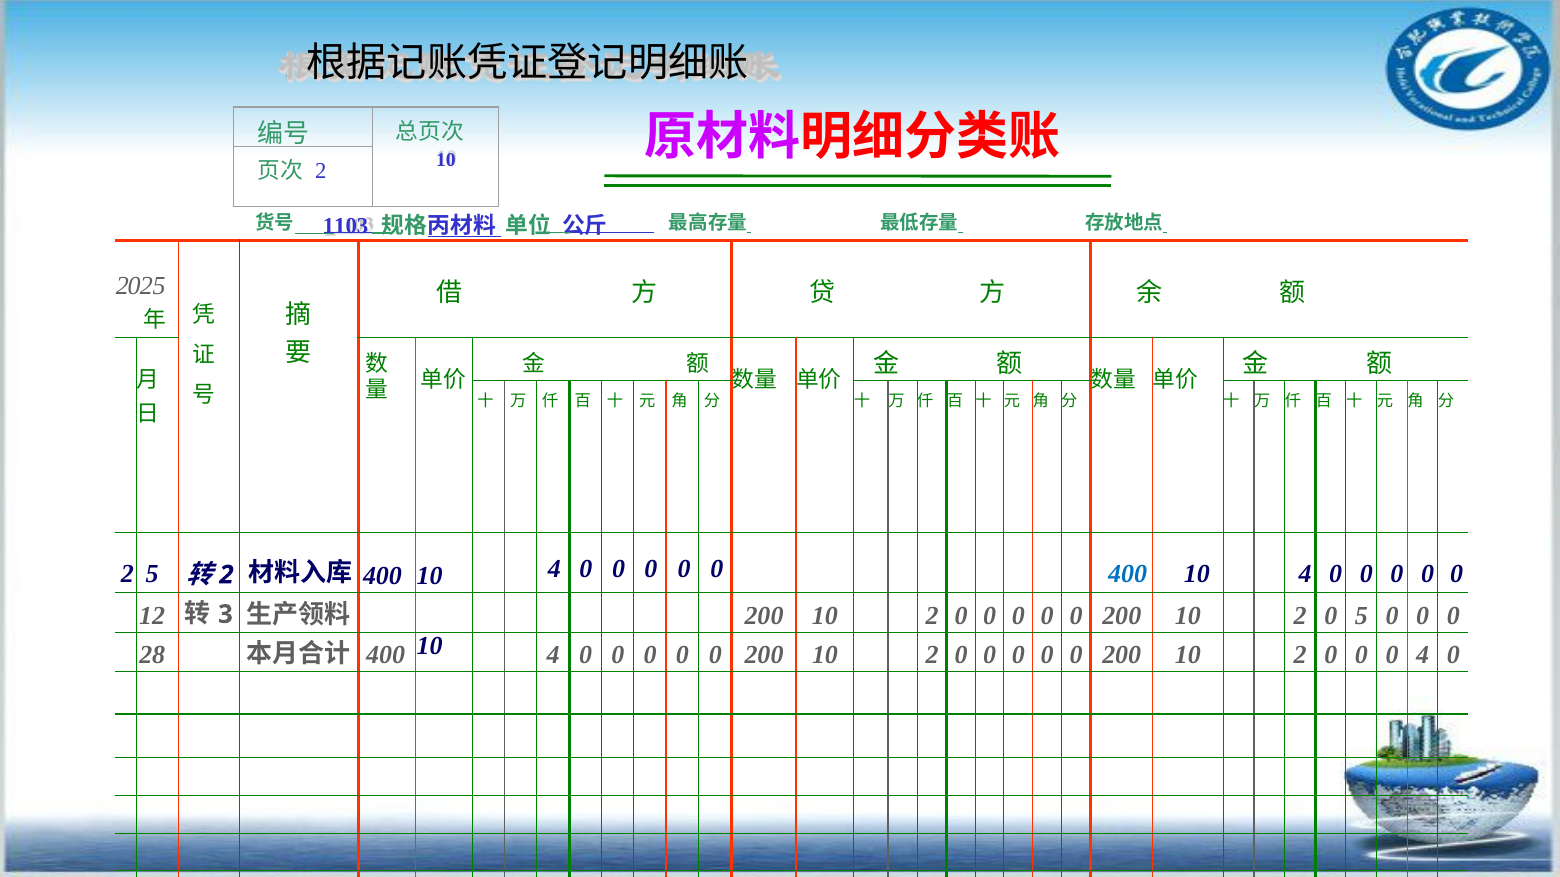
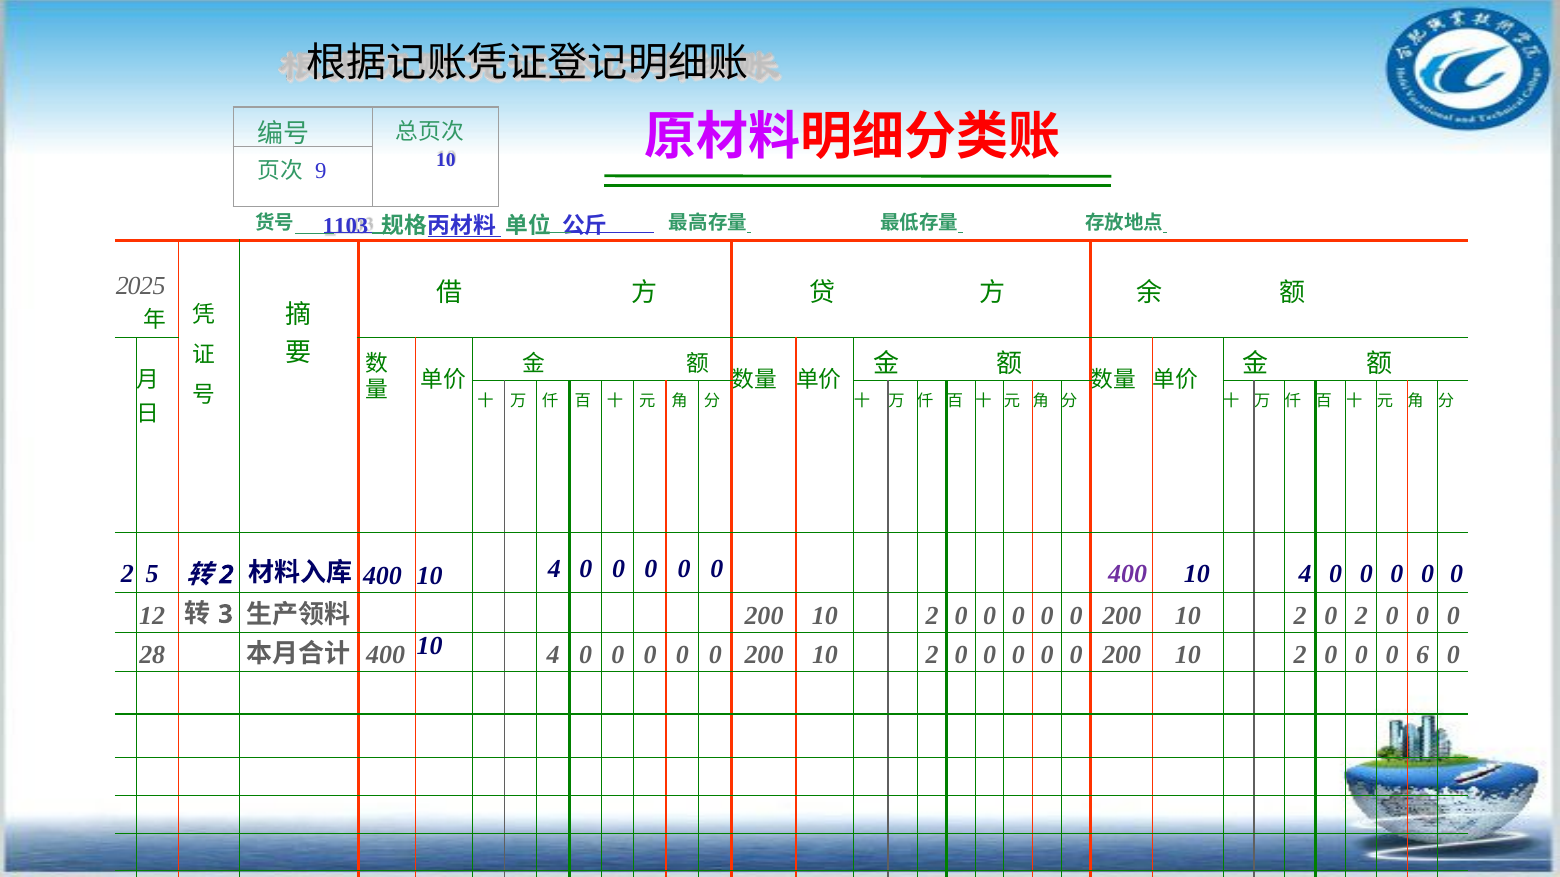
2 at (321, 171): 2 -> 9
400 at (1128, 574) colour: blue -> purple
0 5: 5 -> 2
0 4: 4 -> 6
